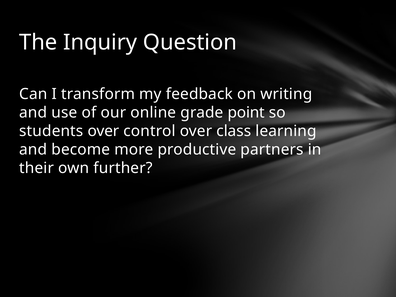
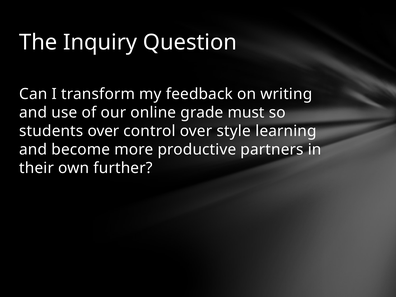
point: point -> must
class: class -> style
